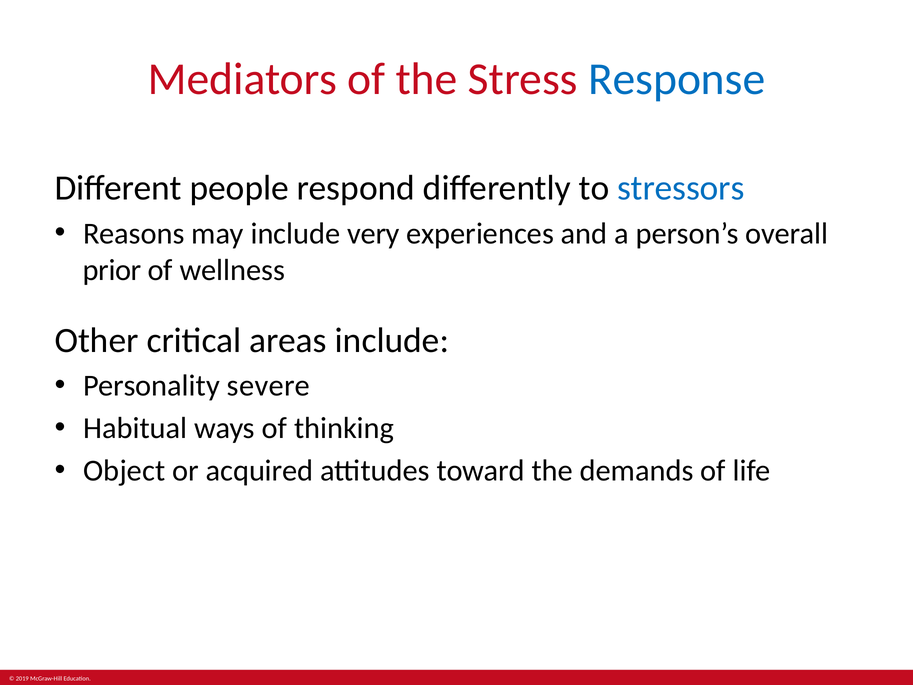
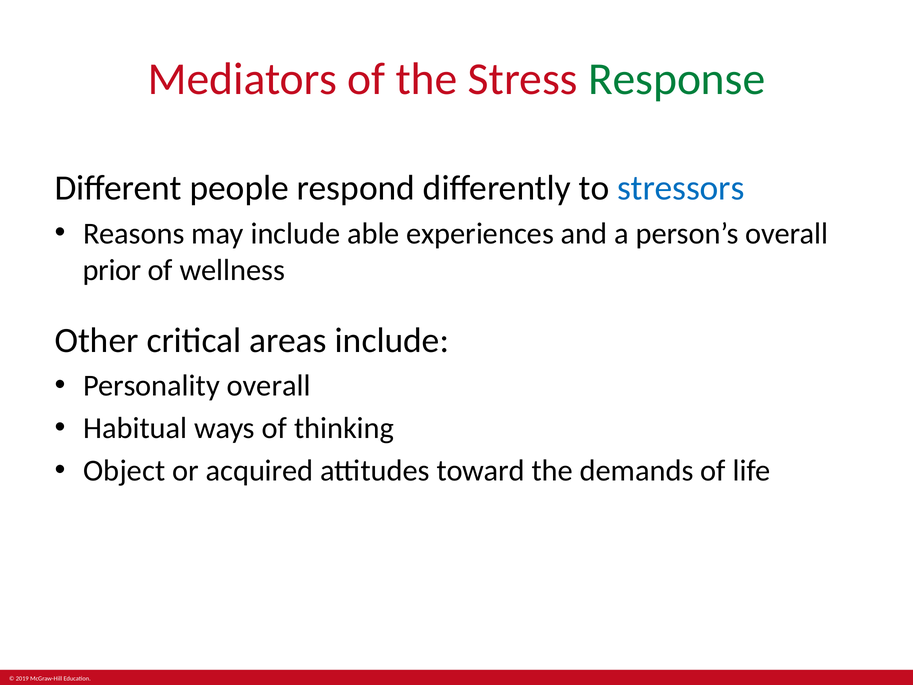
Response colour: blue -> green
very: very -> able
Personality severe: severe -> overall
